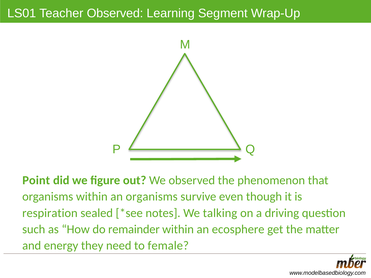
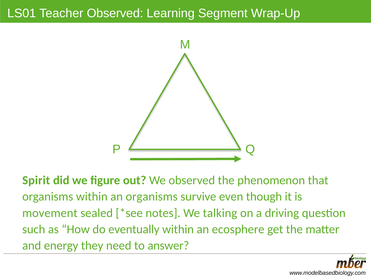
Point: Point -> Spirit
respiration: respiration -> movement
remainder: remainder -> eventually
female: female -> answer
